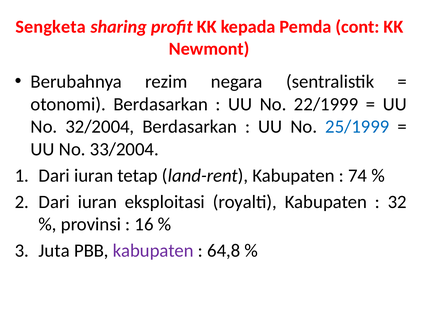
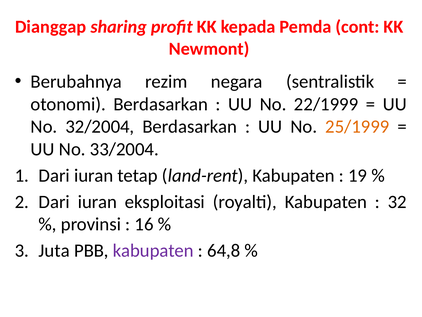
Sengketa: Sengketa -> Dianggap
25/1999 colour: blue -> orange
74: 74 -> 19
